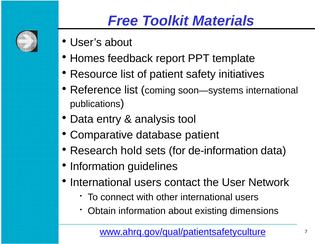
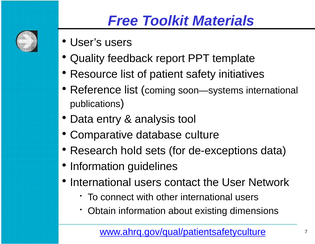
User’s about: about -> users
Homes: Homes -> Quality
database patient: patient -> culture
de-information: de-information -> de-exceptions
